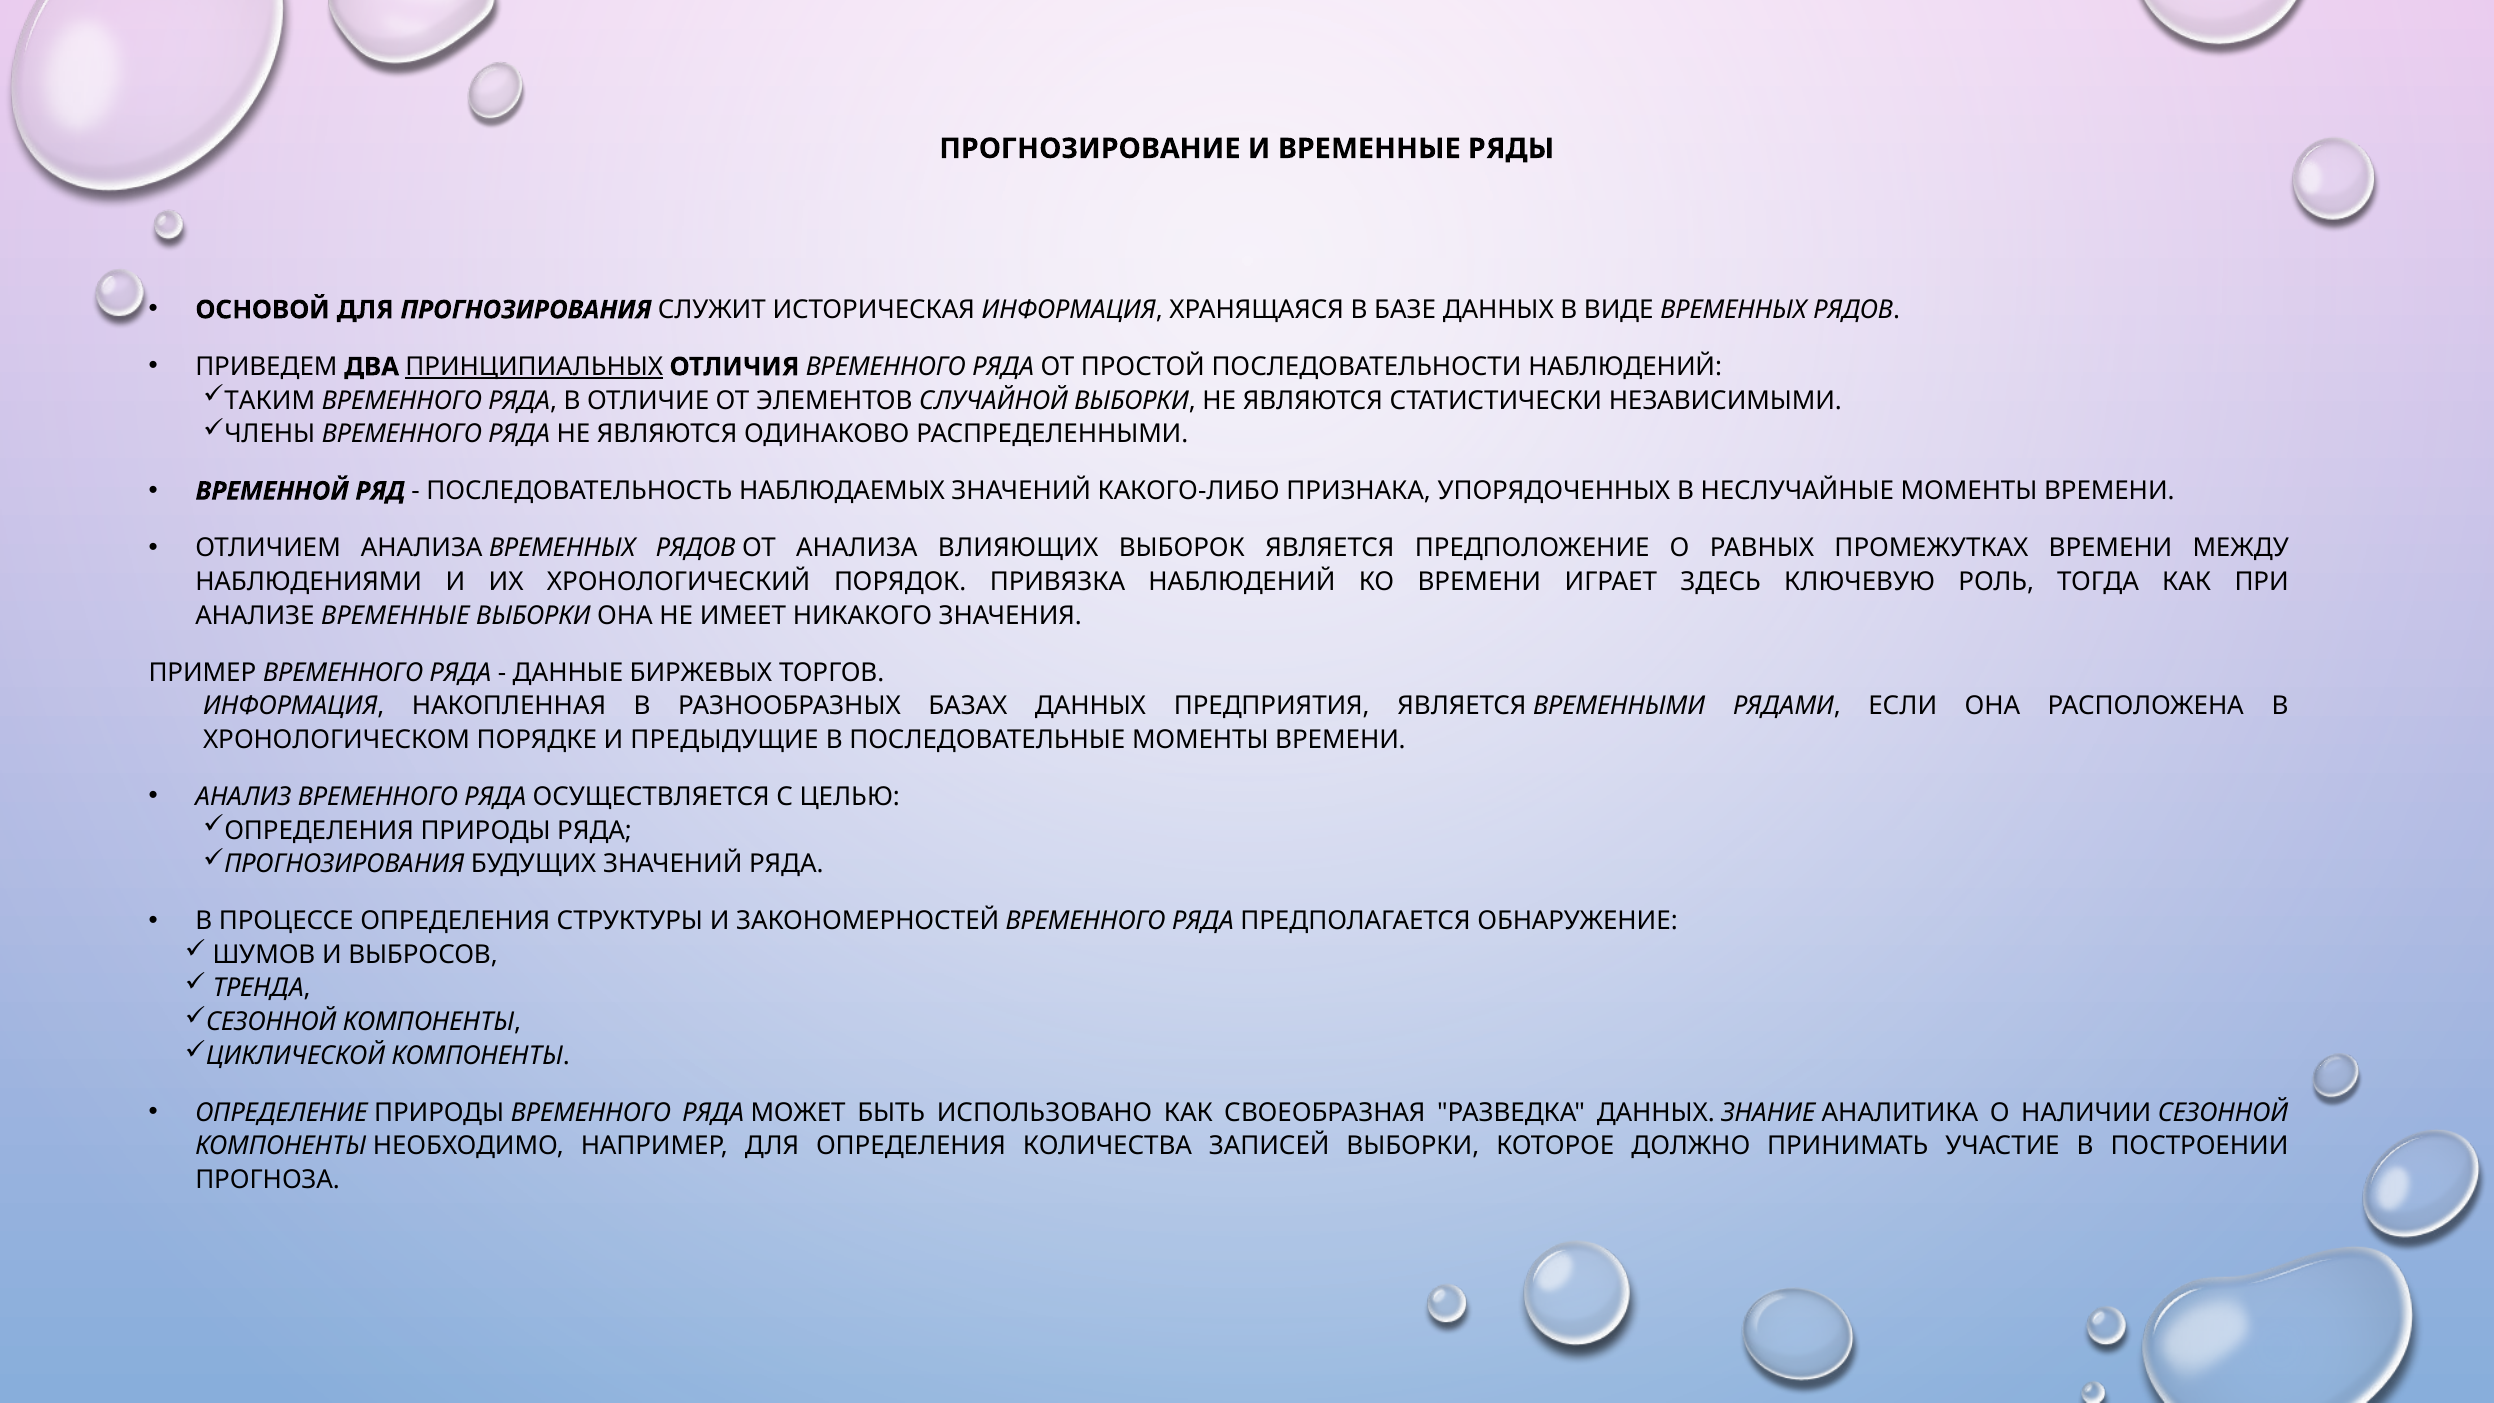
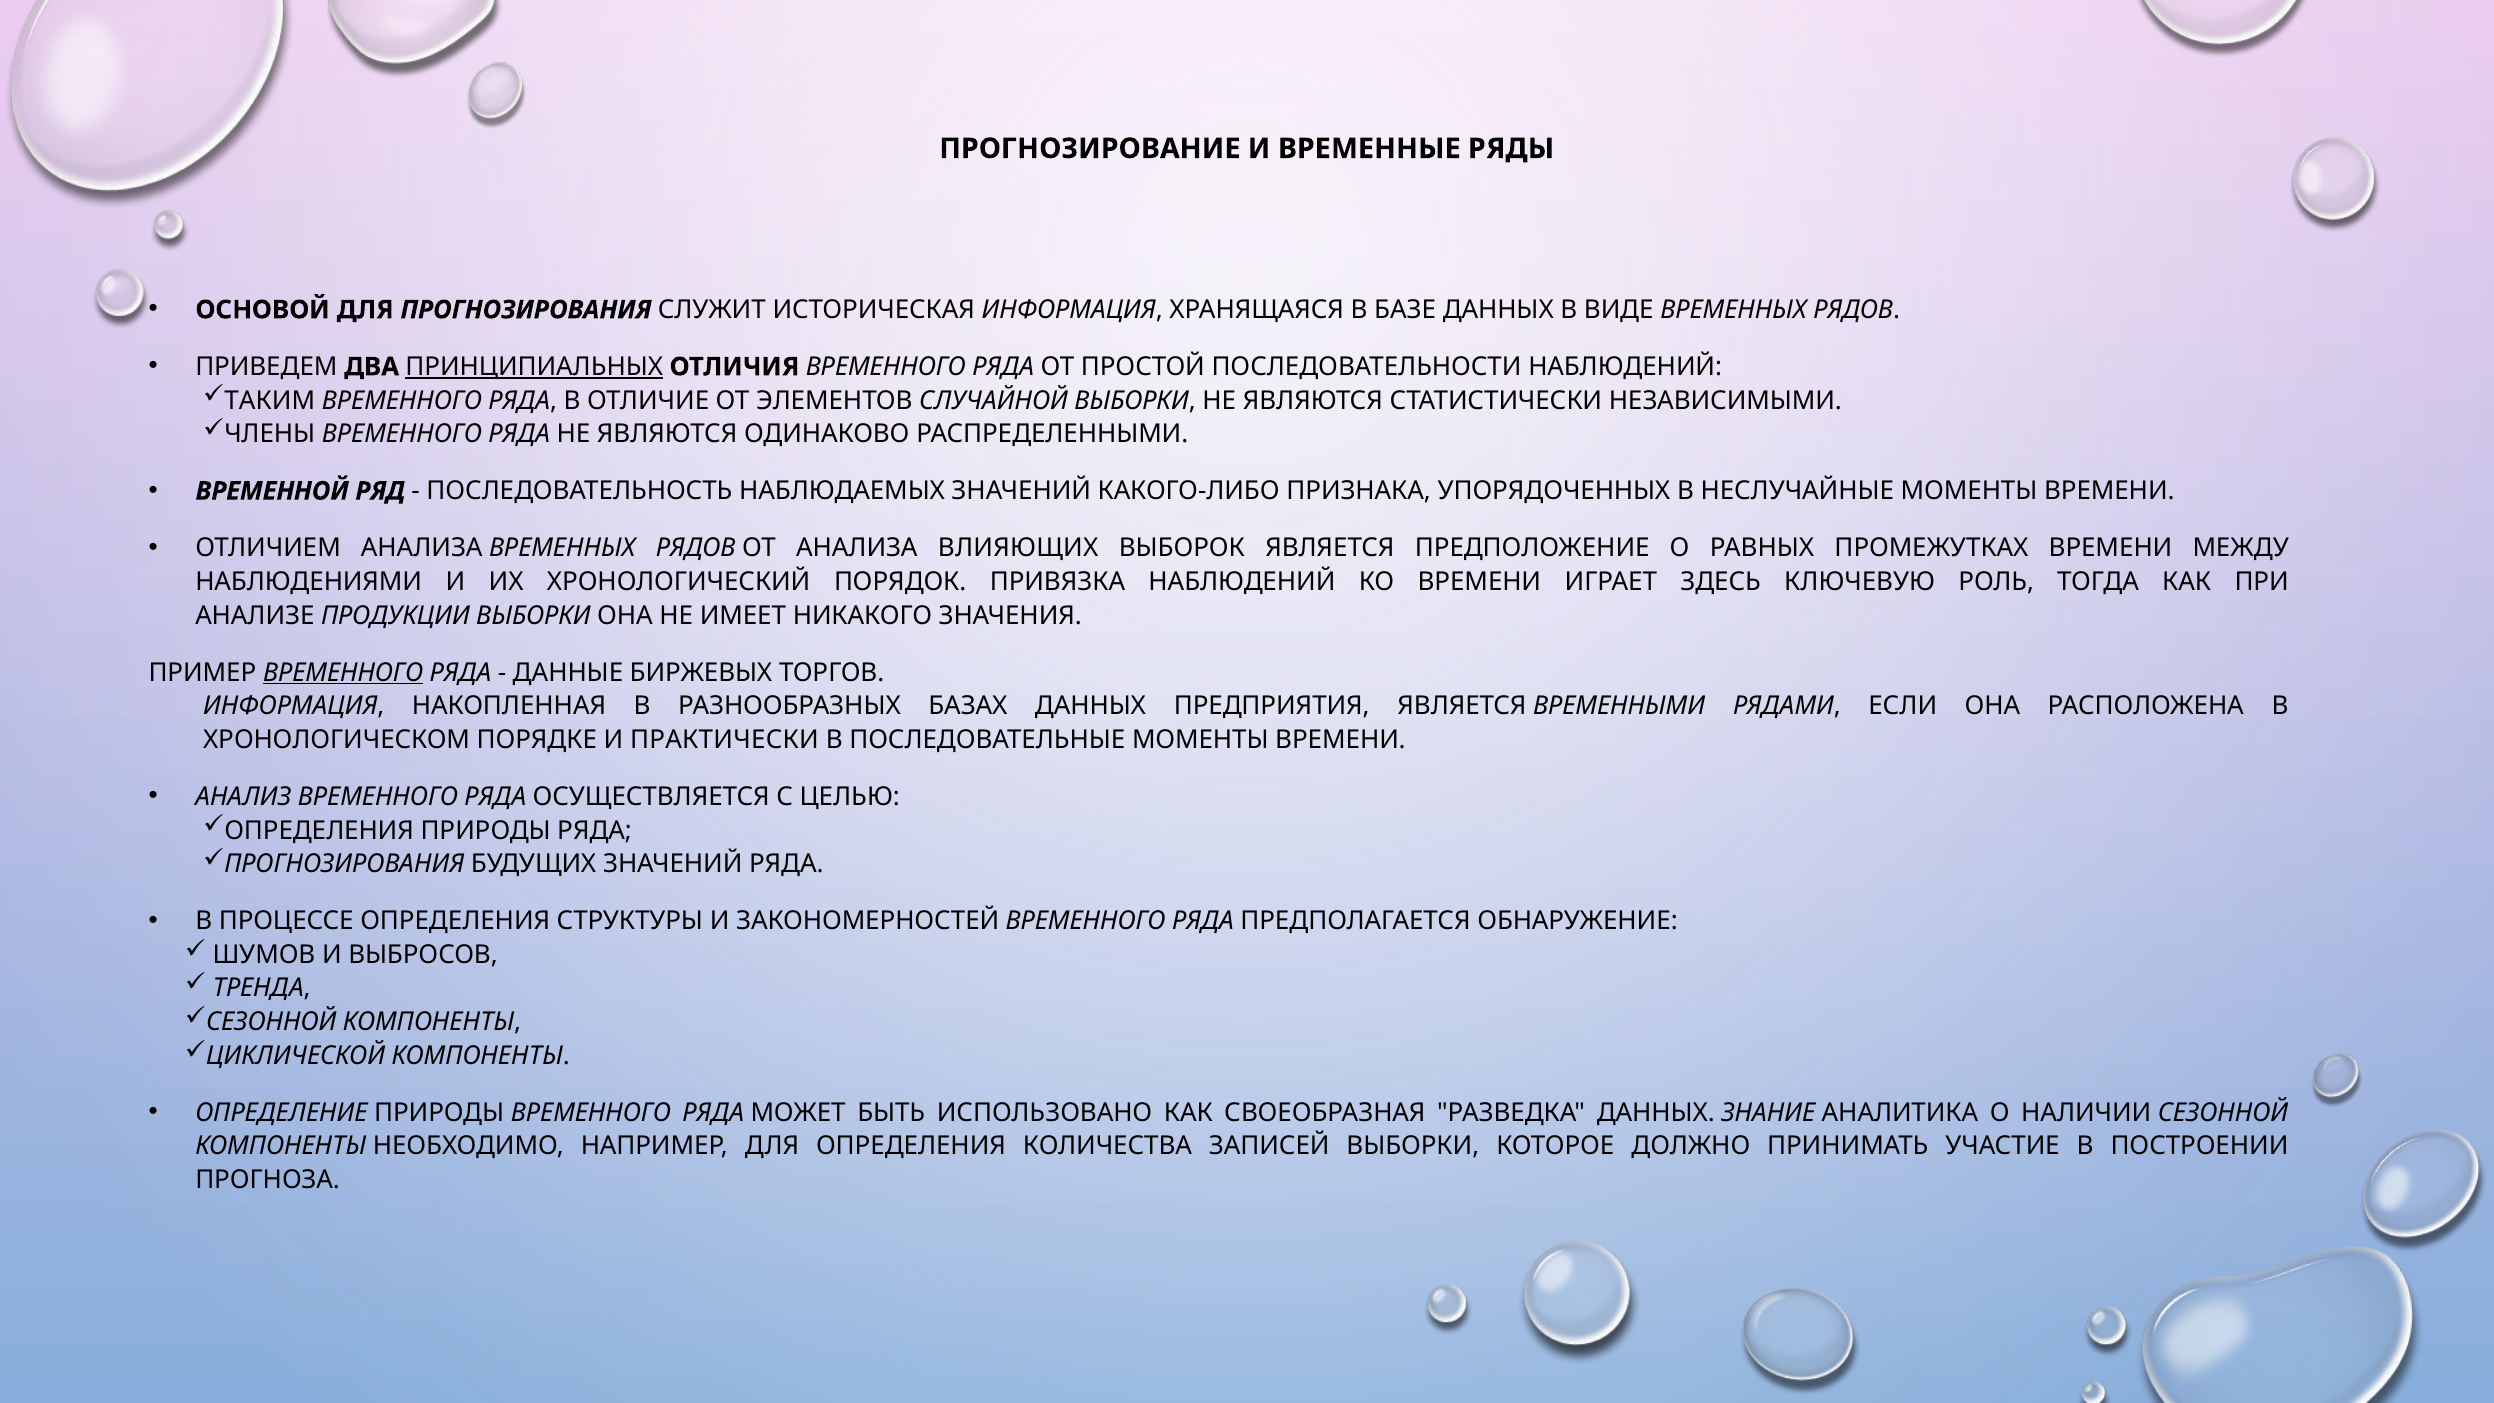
АНАЛИЗЕ ВРЕМЕННЫЕ: ВРЕМЕННЫЕ -> ПРОДУКЦИИ
ВРЕМЕННОГО at (343, 672) underline: none -> present
ПРЕДЫДУЩИЕ: ПРЕДЫДУЩИЕ -> ПРАКТИЧЕСКИ
